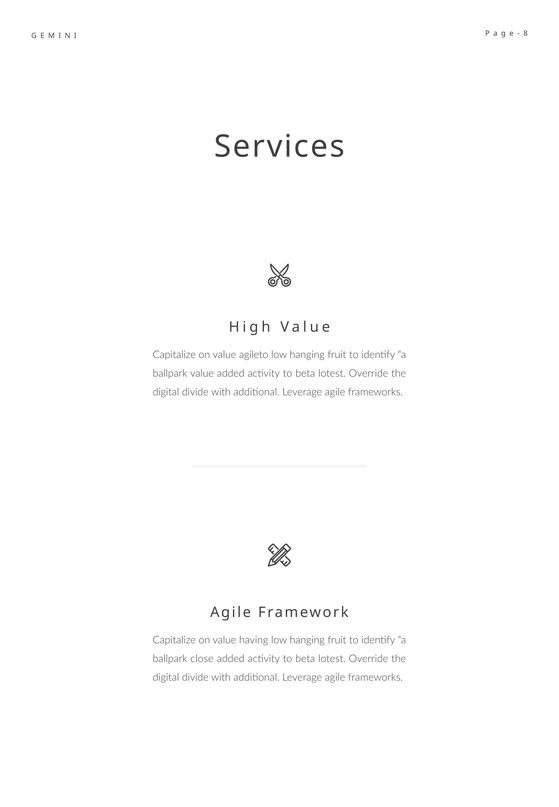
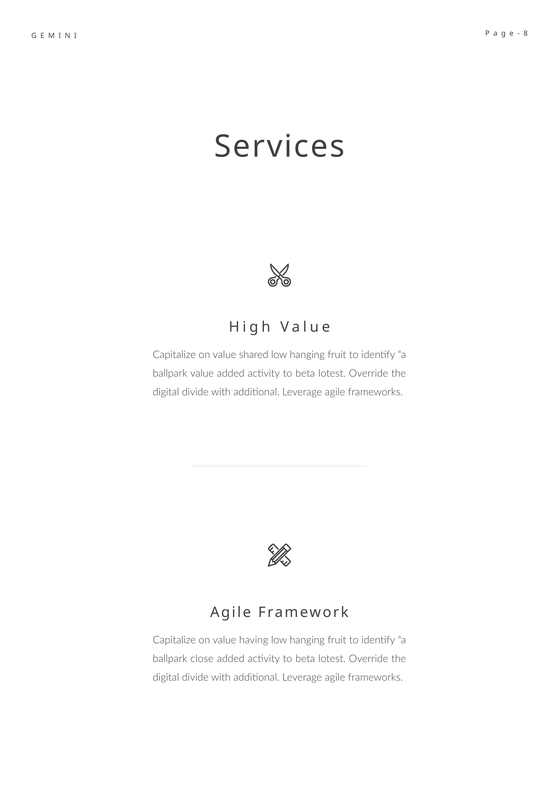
agileto: agileto -> shared
